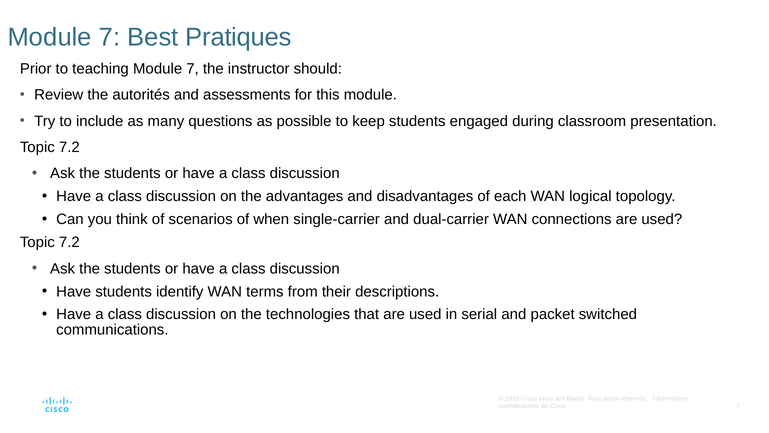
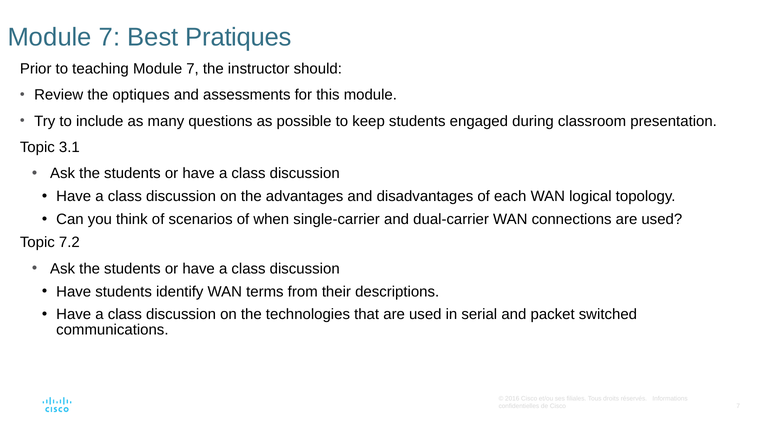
autorités: autorités -> optiques
7.2 at (69, 147): 7.2 -> 3.1
